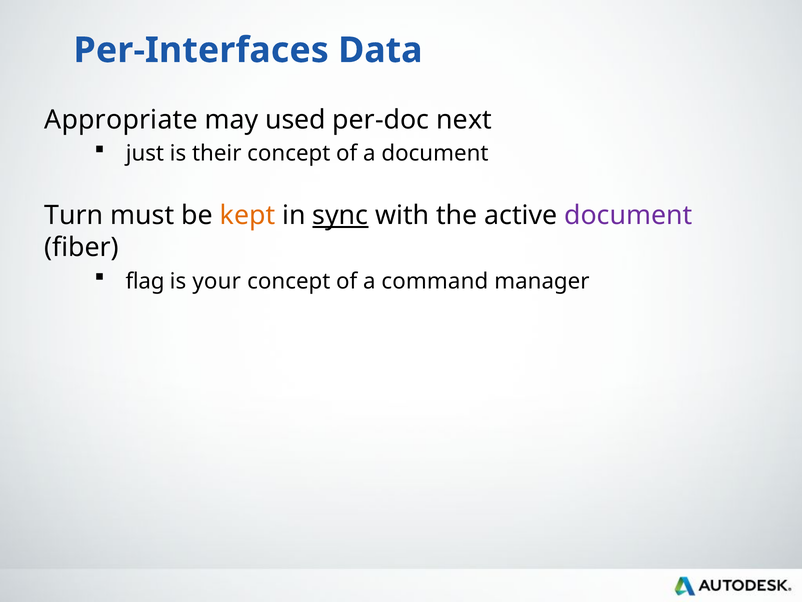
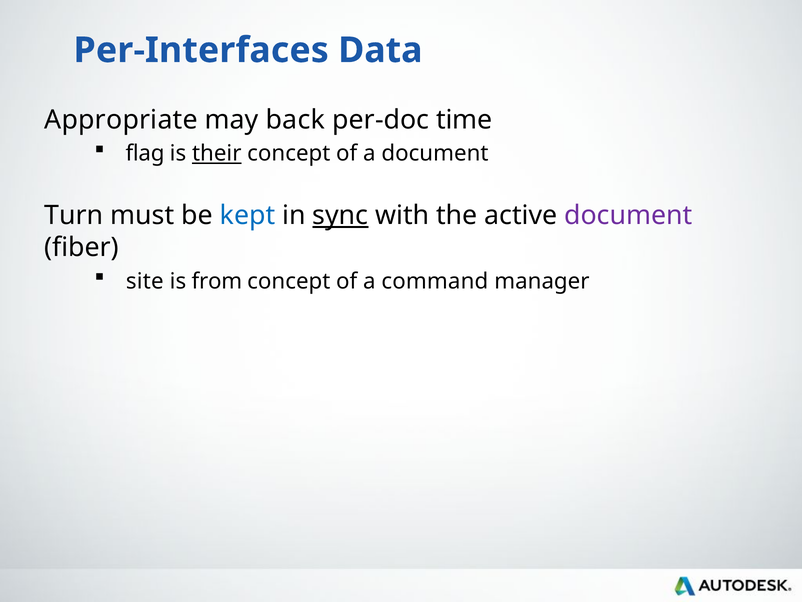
used: used -> back
next: next -> time
just: just -> flag
their underline: none -> present
kept colour: orange -> blue
flag: flag -> site
your: your -> from
